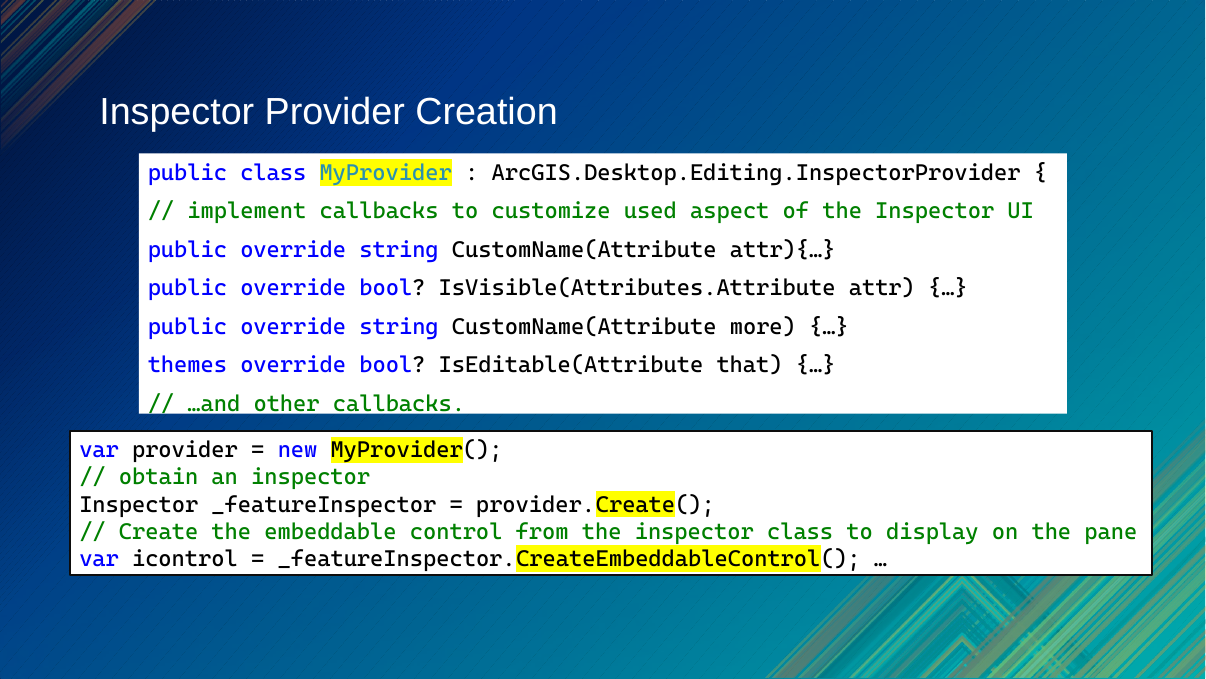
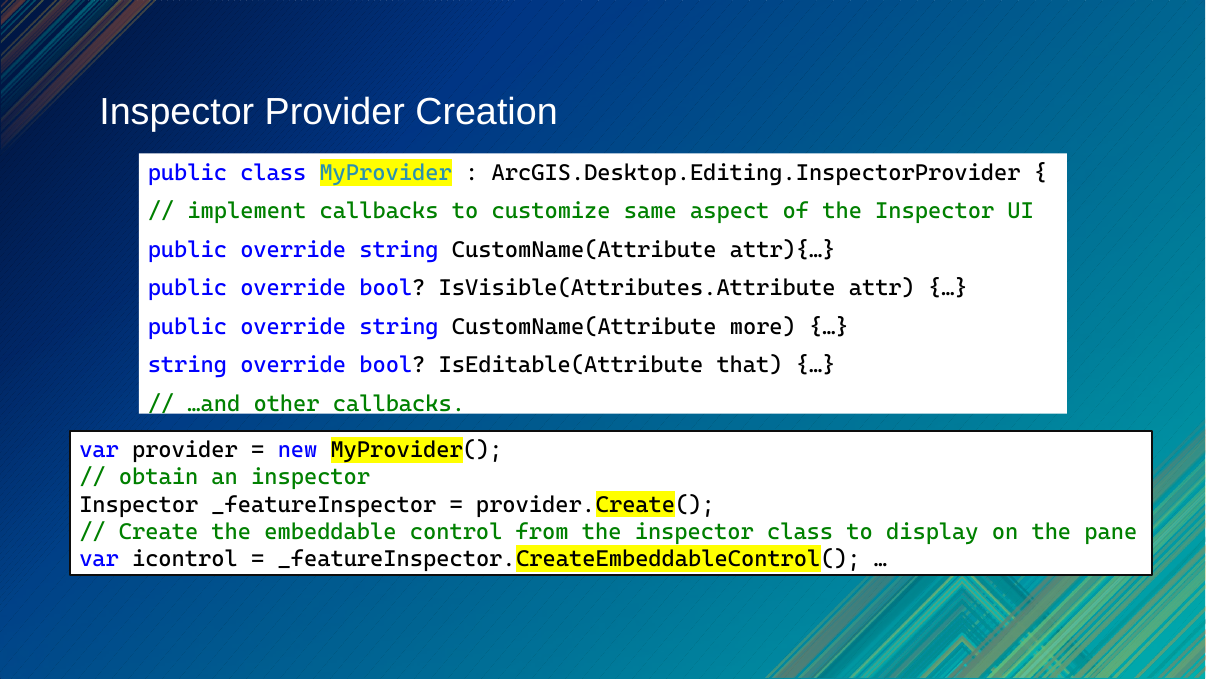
used: used -> same
themes at (187, 365): themes -> string
